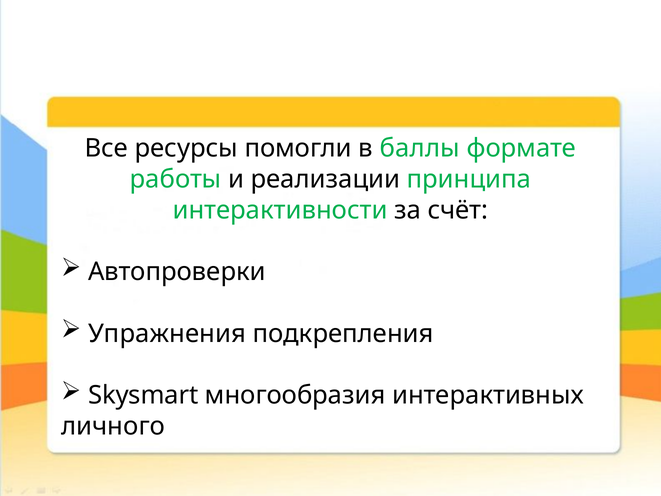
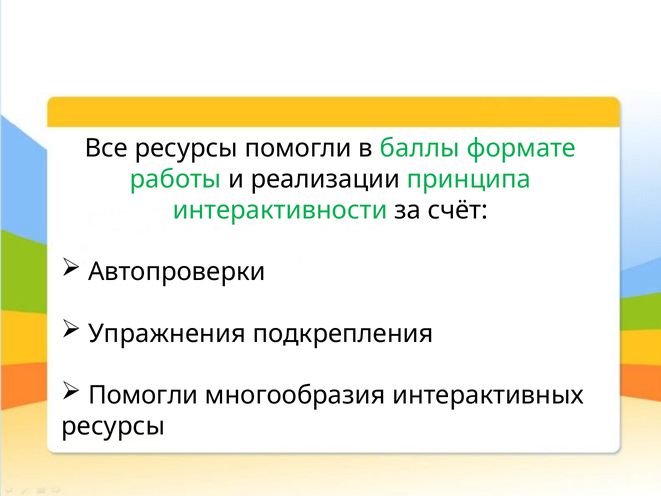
Skysmart at (143, 395): Skysmart -> Помогли
личного at (113, 426): личного -> ресурсы
